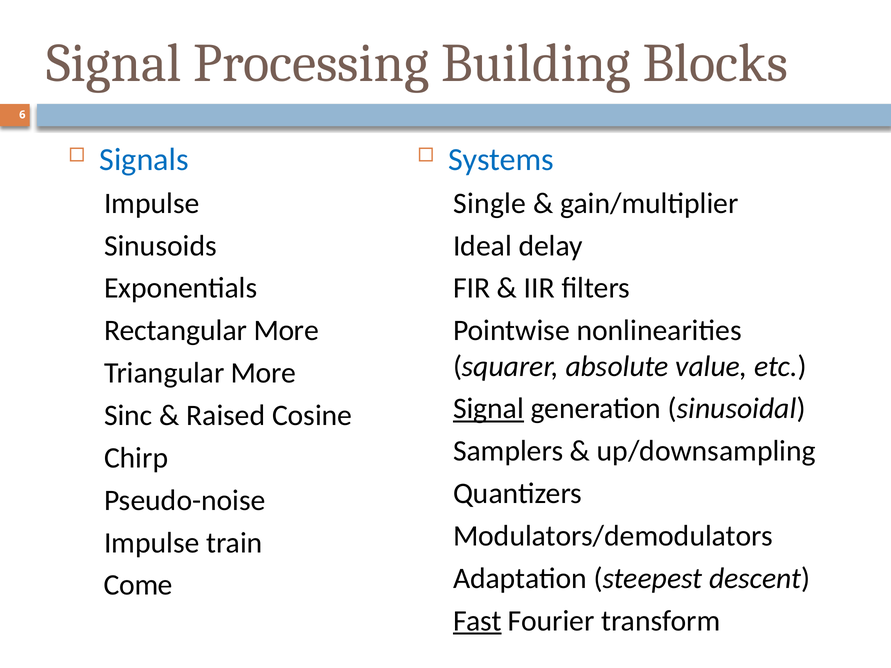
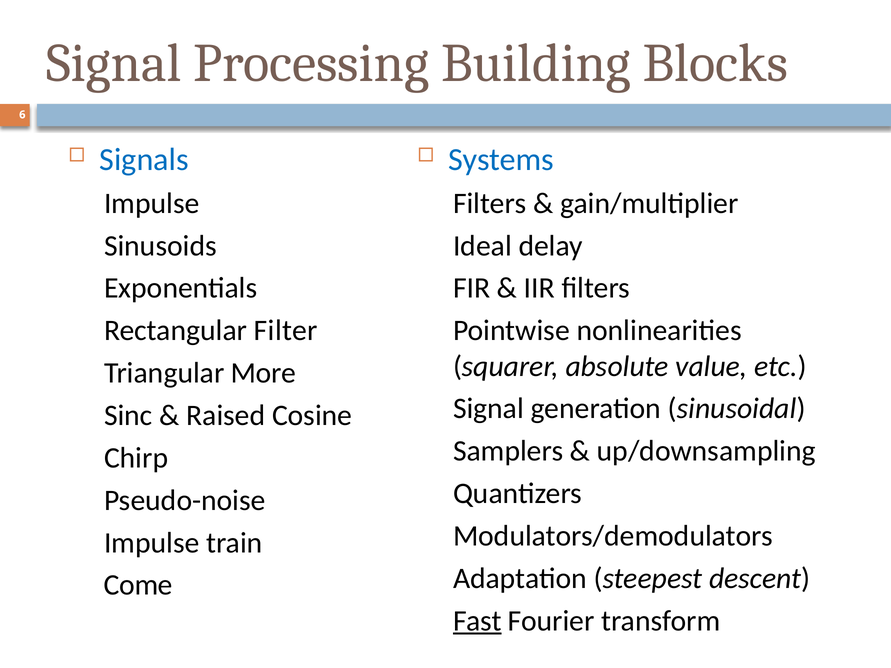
Single at (490, 203): Single -> Filters
Rectangular More: More -> Filter
Signal at (489, 409) underline: present -> none
